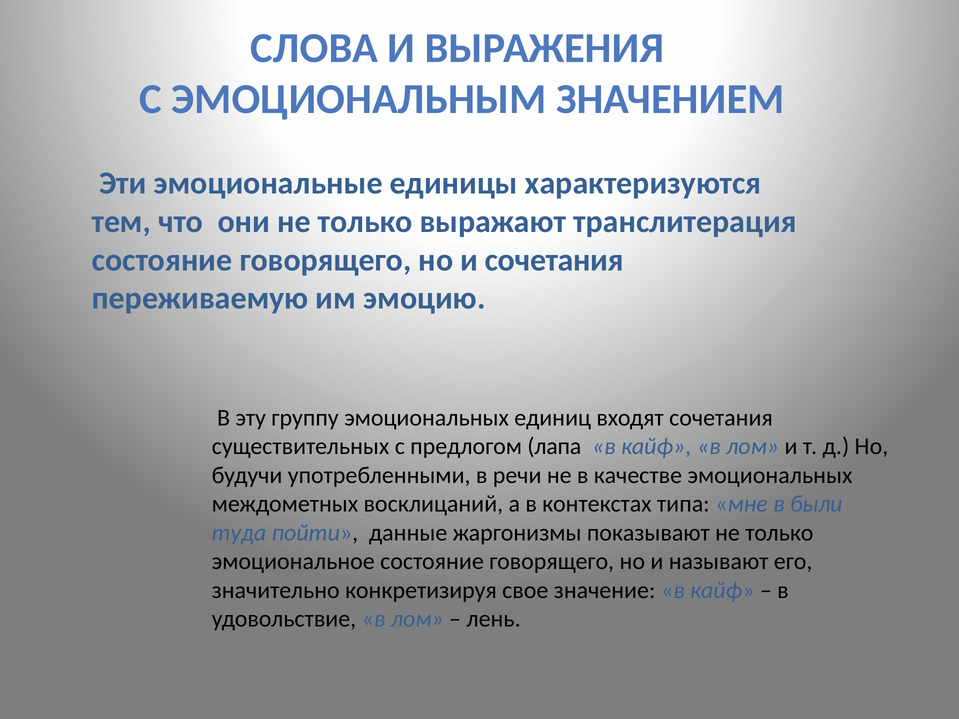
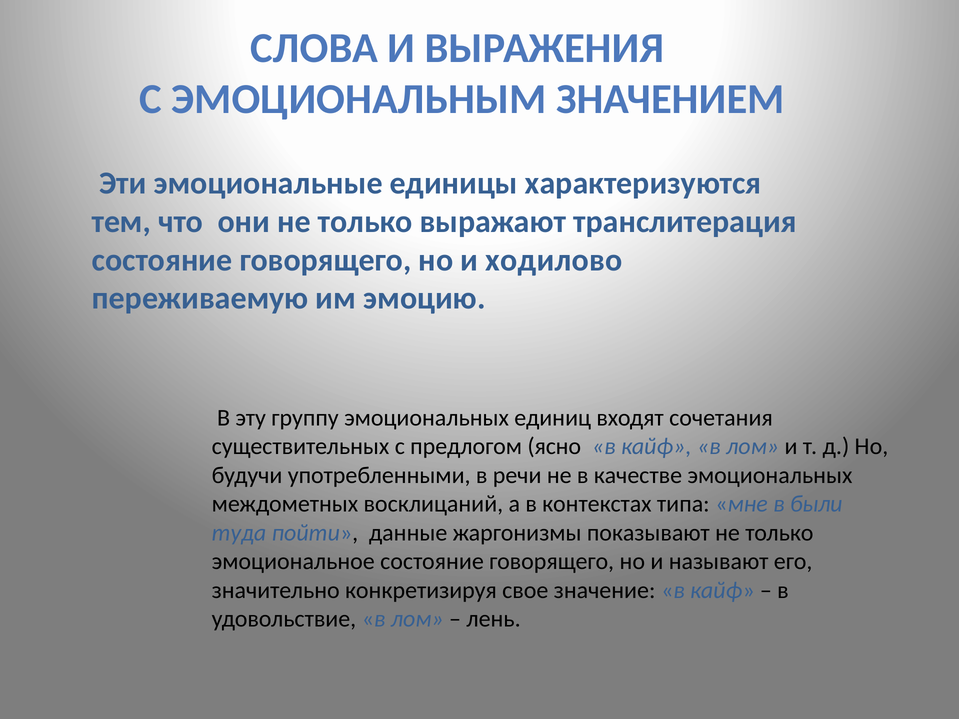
и сочетания: сочетания -> ходилово
лапа: лапа -> ясно
